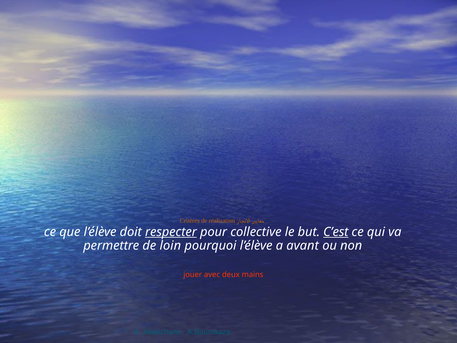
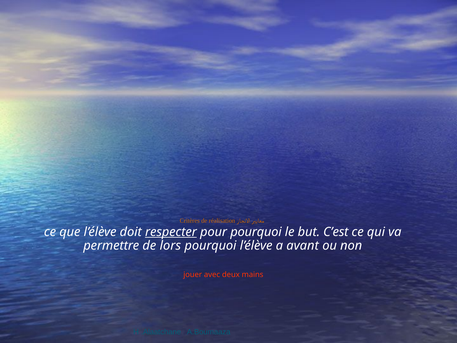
pour collective: collective -> pourquoi
C’est underline: present -> none
loin: loin -> lors
